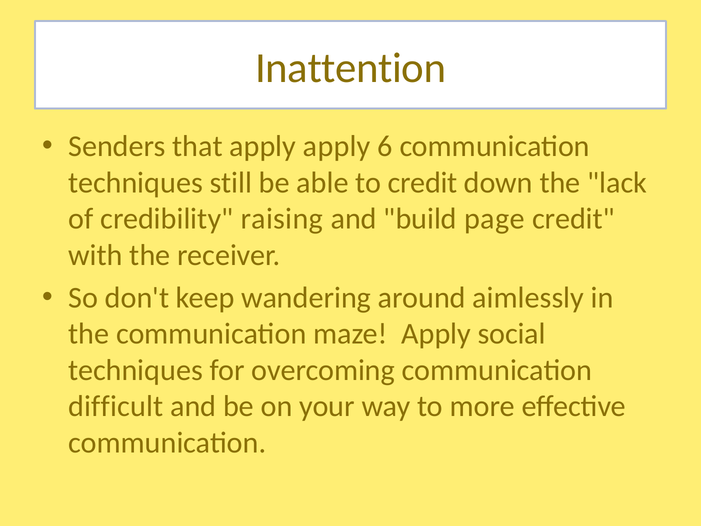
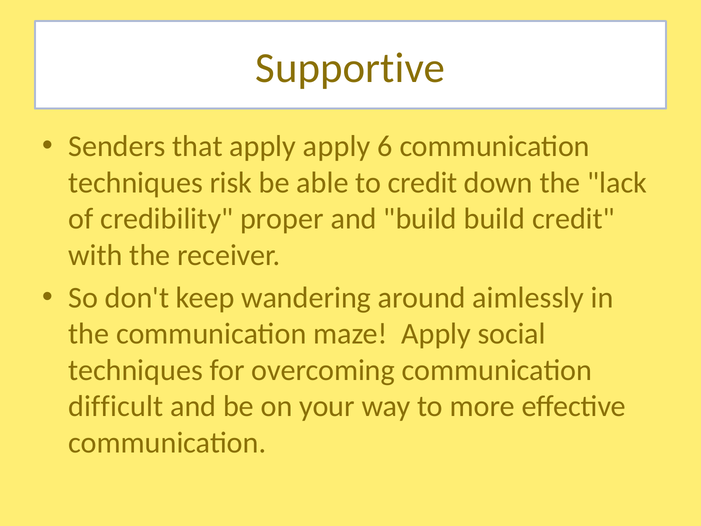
Inattention: Inattention -> Supportive
still: still -> risk
raising: raising -> proper
build page: page -> build
